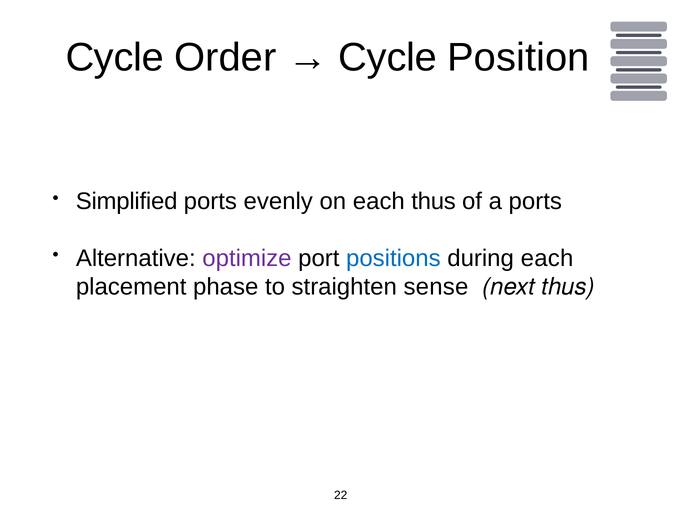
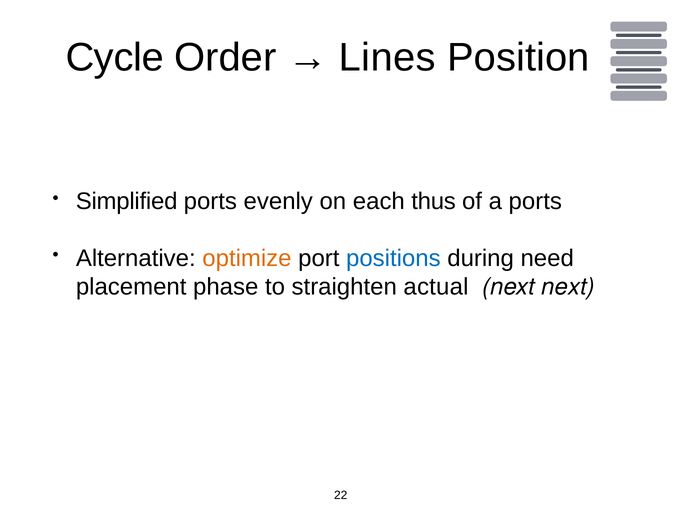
Cycle at (388, 58): Cycle -> Lines
optimize colour: purple -> orange
during each: each -> need
sense: sense -> actual
next thus: thus -> next
